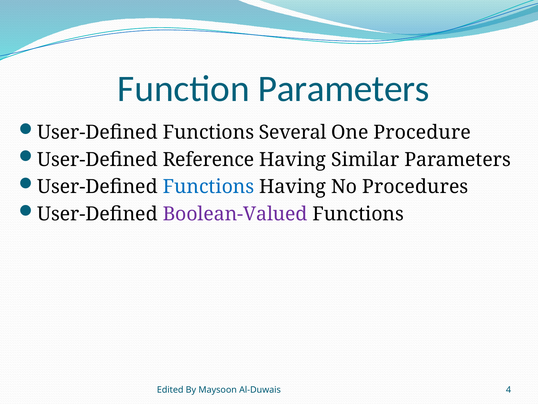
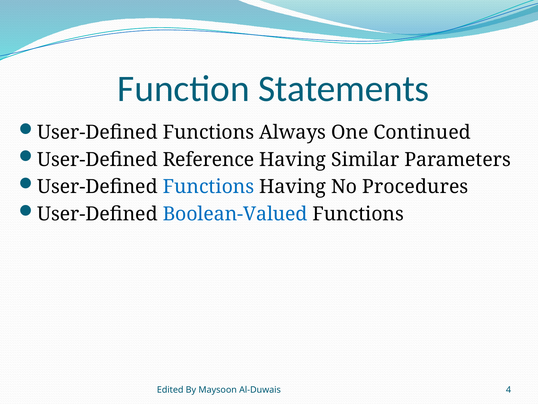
Function Parameters: Parameters -> Statements
Several: Several -> Always
Procedure: Procedure -> Continued
Boolean-Valued colour: purple -> blue
